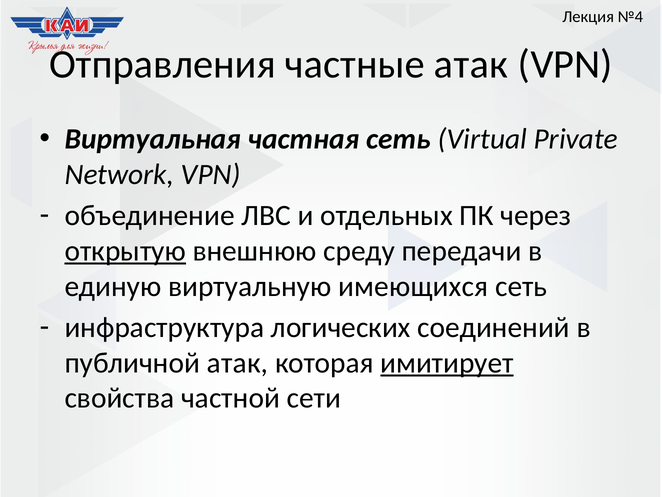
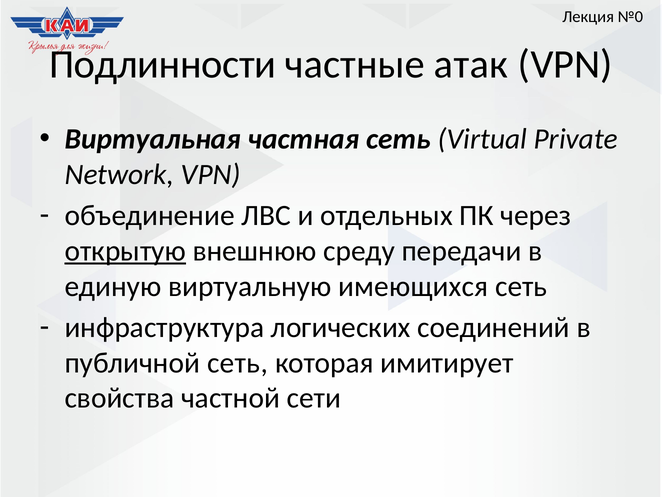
№4: №4 -> №0
Отправления: Отправления -> Подлинности
публичной атак: атак -> сеть
имитирует underline: present -> none
